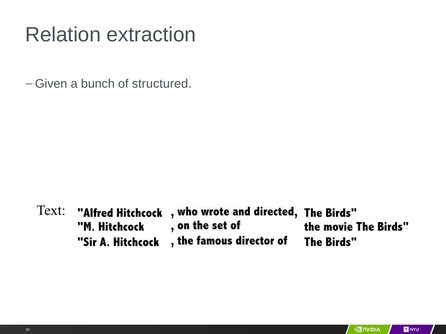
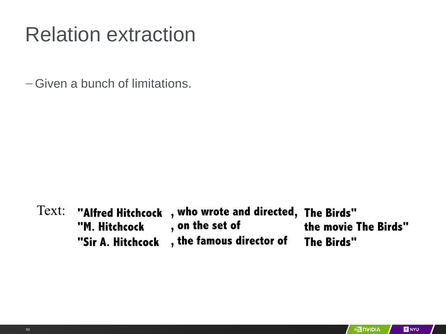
structured: structured -> limitations
